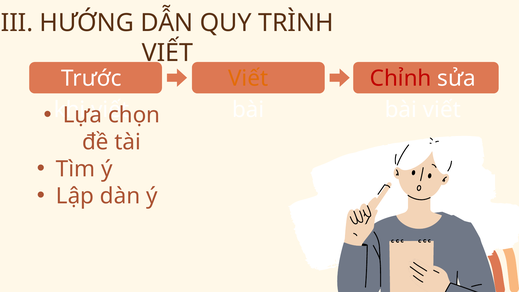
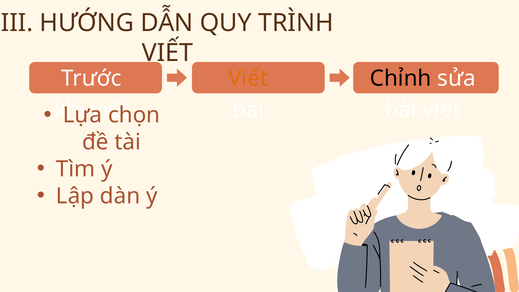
Chỉnh colour: red -> black
